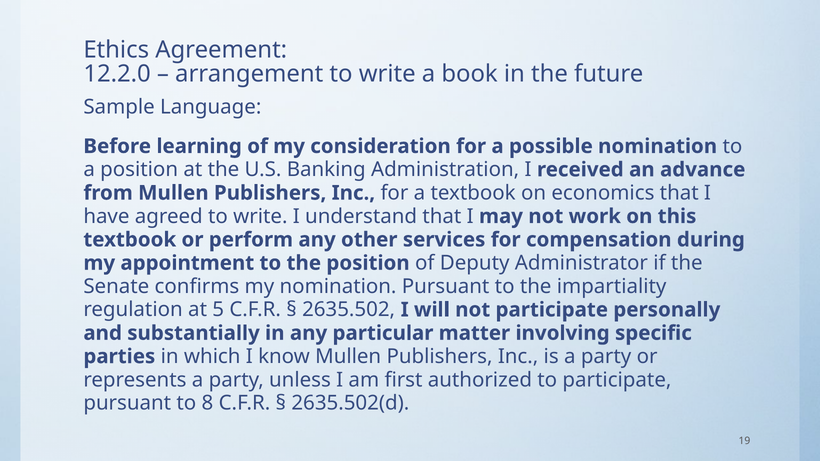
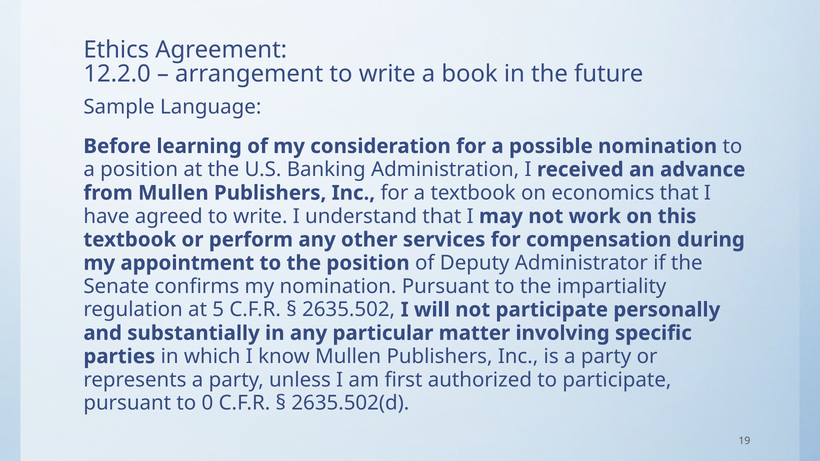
8: 8 -> 0
